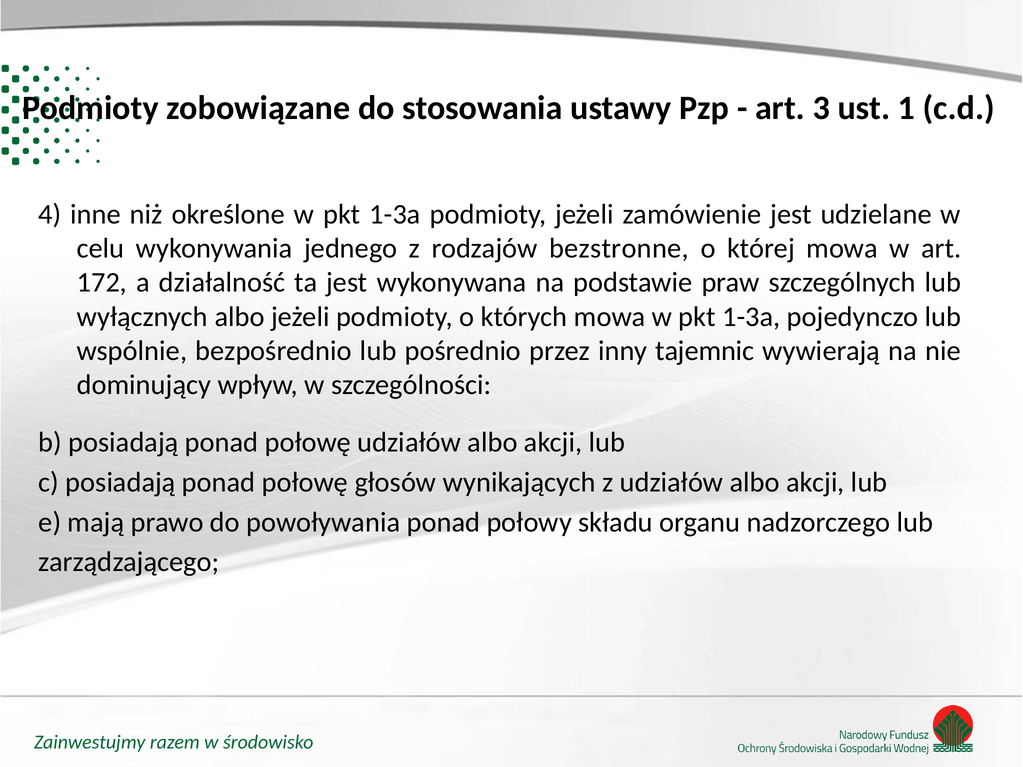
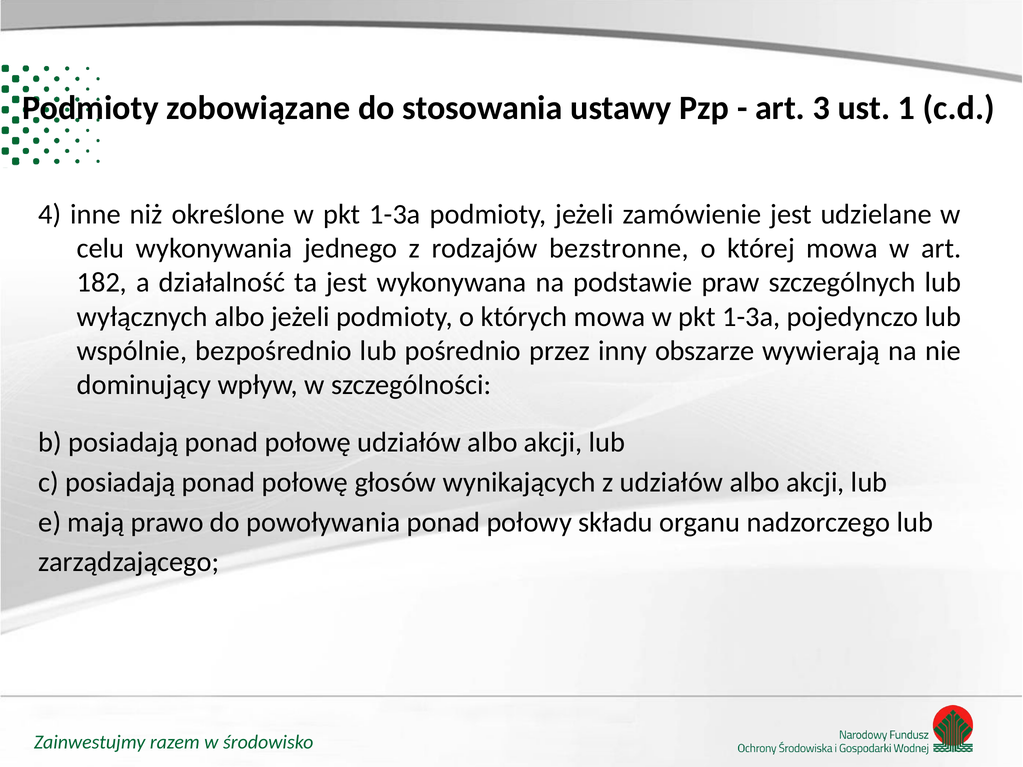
172: 172 -> 182
tajemnic: tajemnic -> obszarze
